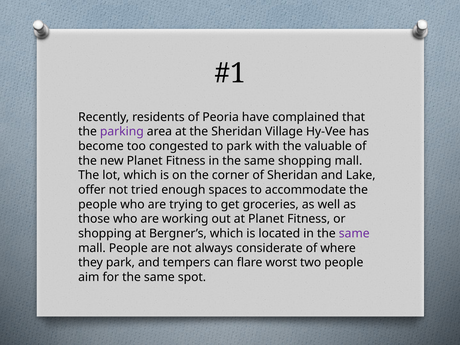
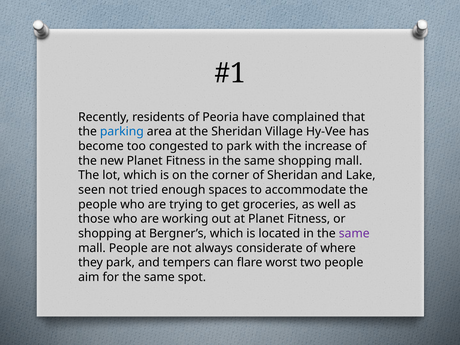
parking colour: purple -> blue
valuable: valuable -> increase
offer: offer -> seen
